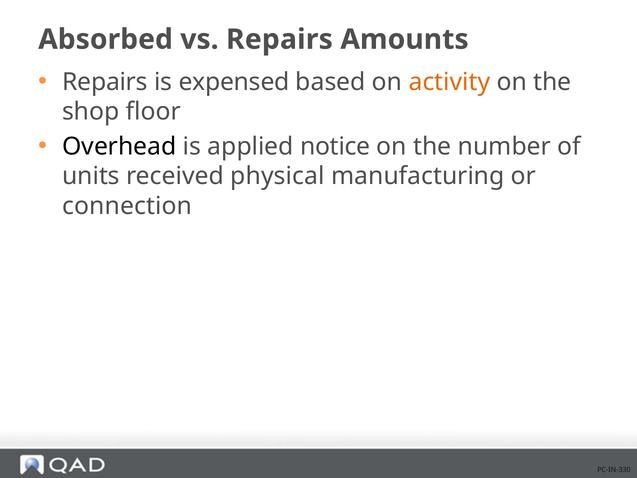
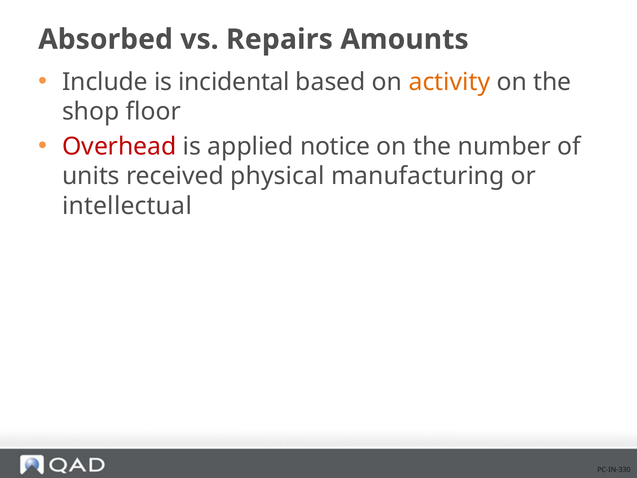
Repairs at (105, 82): Repairs -> Include
expensed: expensed -> incidental
Overhead colour: black -> red
connection: connection -> intellectual
